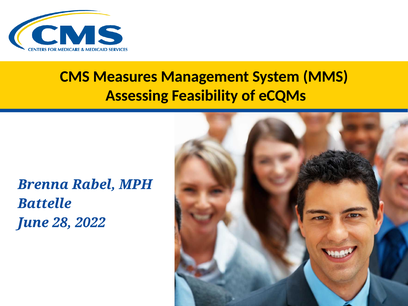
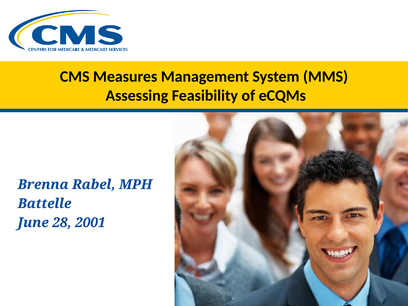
2022: 2022 -> 2001
